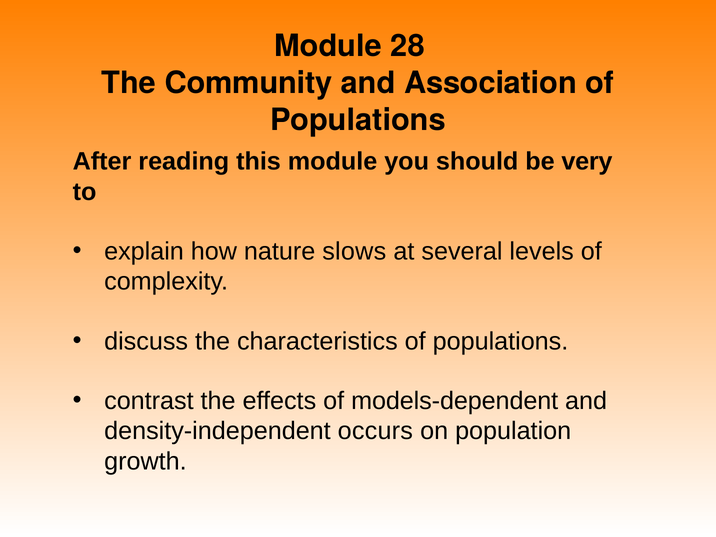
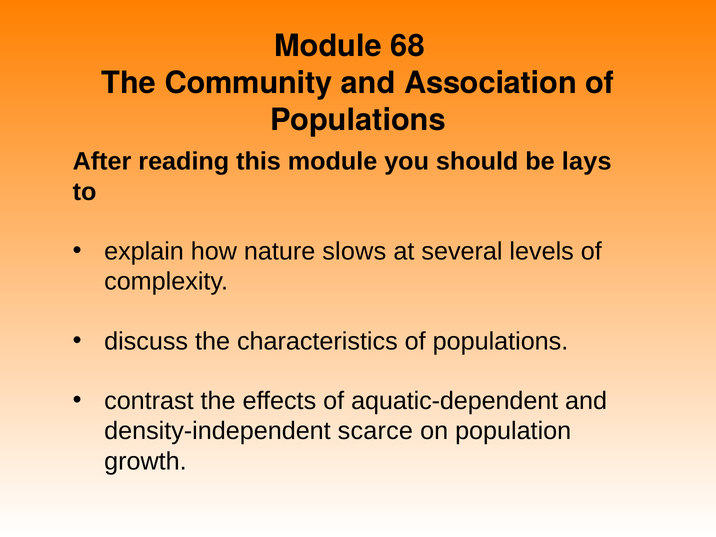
28: 28 -> 68
very: very -> lays
models-dependent: models-dependent -> aquatic-dependent
occurs: occurs -> scarce
